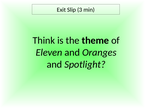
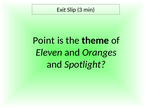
Think: Think -> Point
